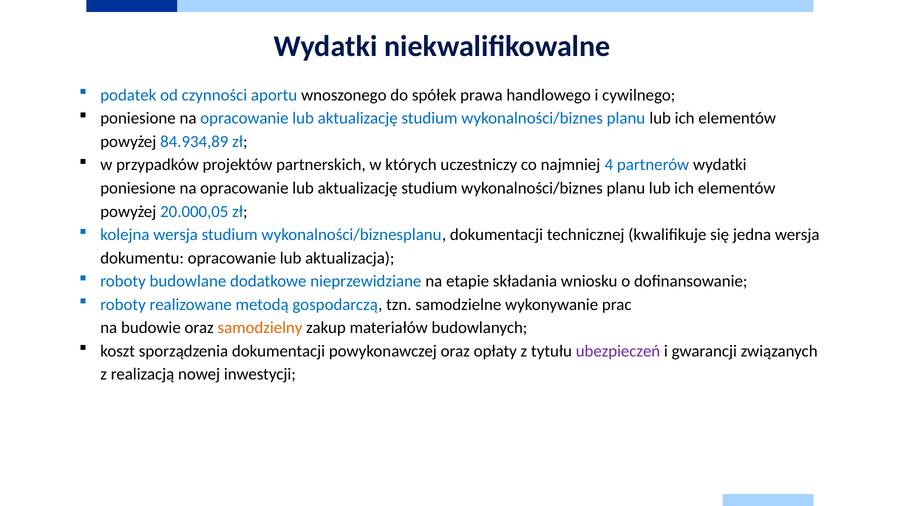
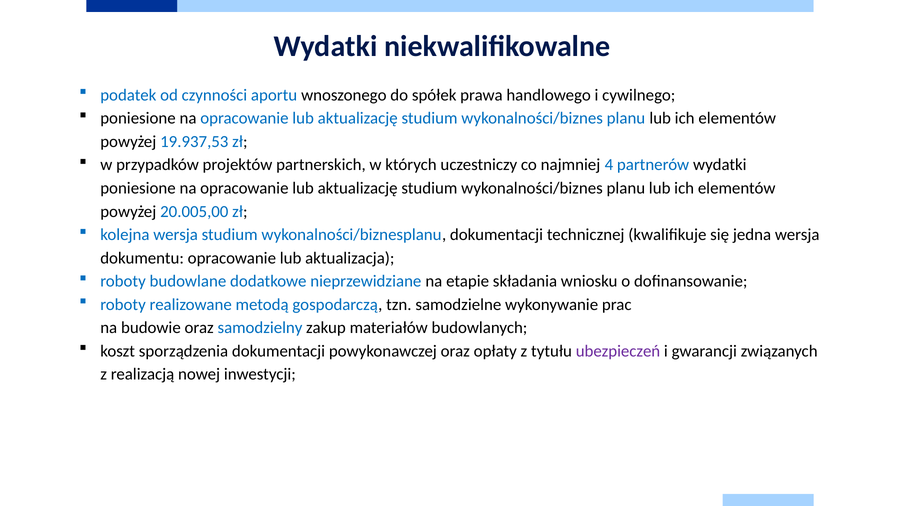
84.934,89: 84.934,89 -> 19.937,53
20.000,05: 20.000,05 -> 20.005,00
samodzielny colour: orange -> blue
